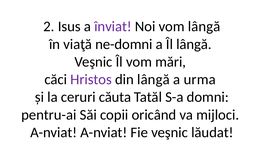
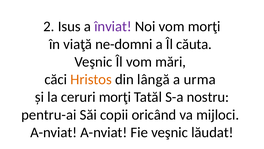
vom lângă: lângă -> morţi
Îl lângă: lângă -> căuta
Hristos colour: purple -> orange
ceruri căuta: căuta -> morţi
domni: domni -> nostru
